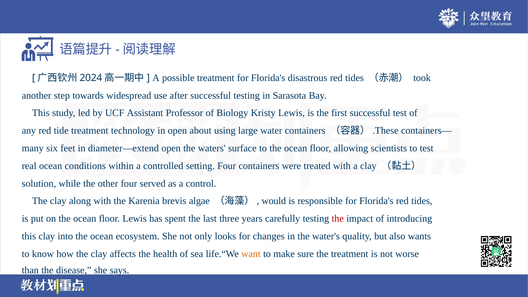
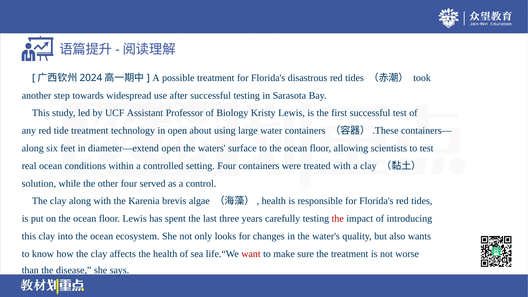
many at (33, 148): many -> along
would at (274, 201): would -> health
want colour: orange -> red
